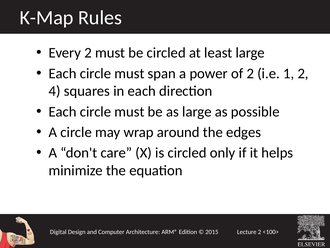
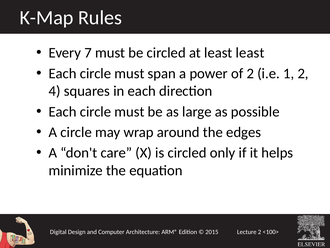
Every 2: 2 -> 7
least large: large -> least
